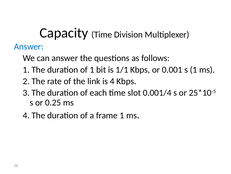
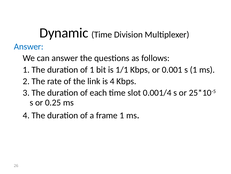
Capacity: Capacity -> Dynamic
